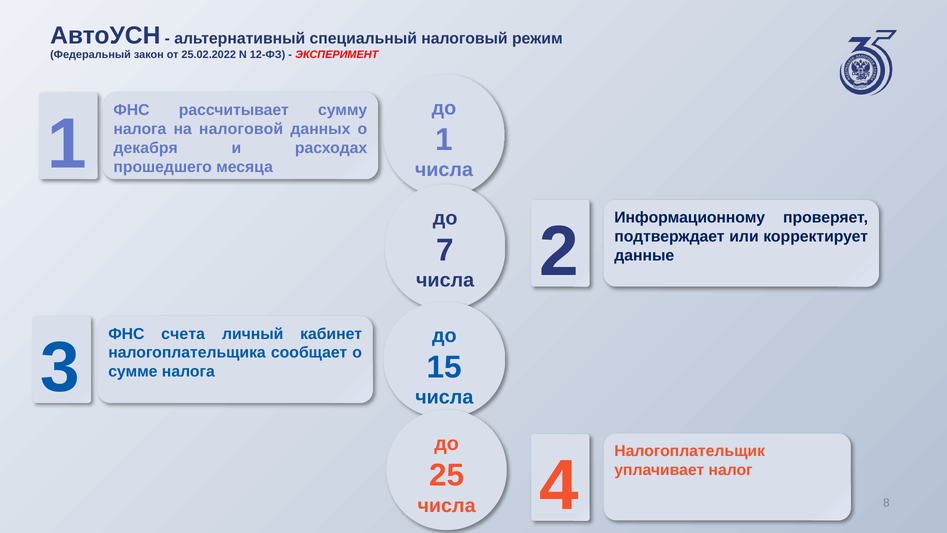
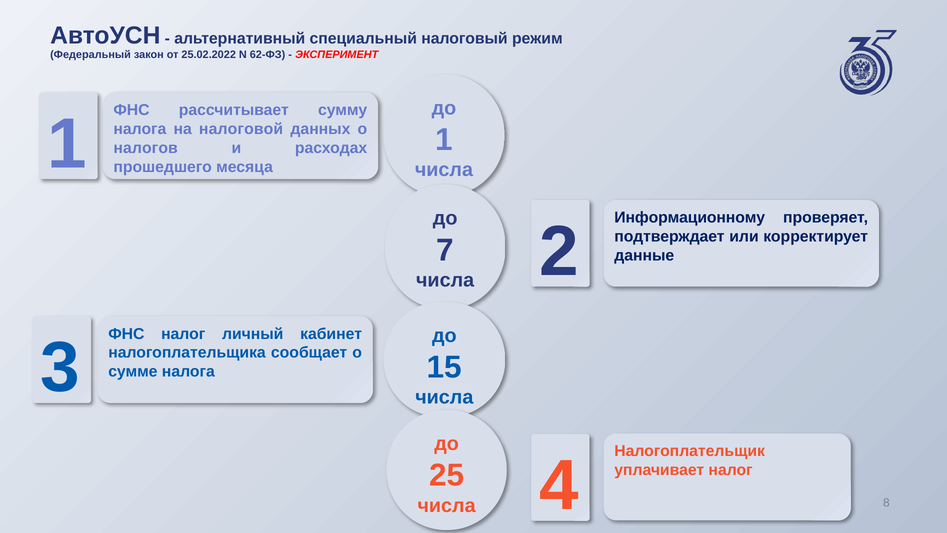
12-ФЗ: 12-ФЗ -> 62-ФЗ
декабря: декабря -> налогов
ФНС счета: счета -> налог
